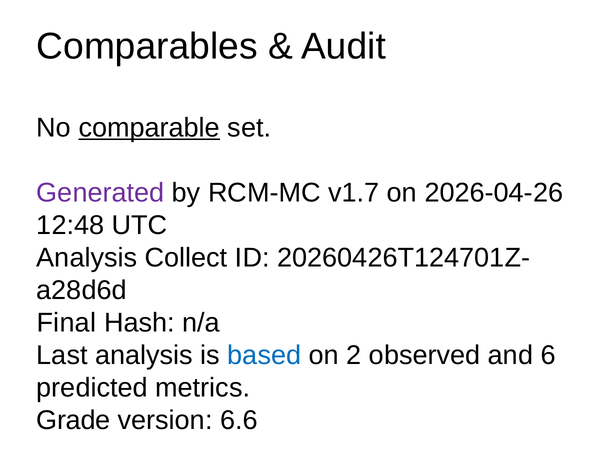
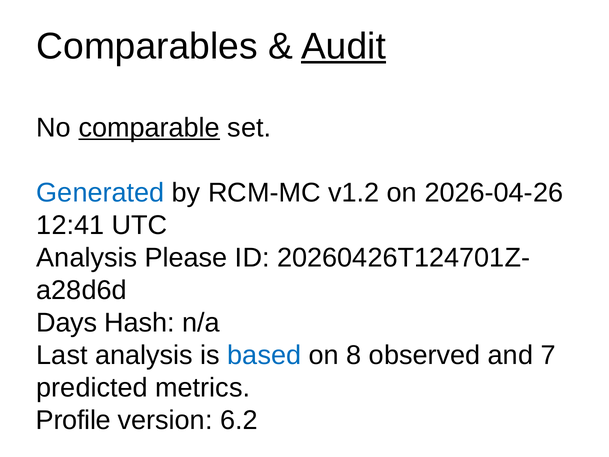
Audit underline: none -> present
Generated colour: purple -> blue
v1.7: v1.7 -> v1.2
12:48: 12:48 -> 12:41
Collect: Collect -> Please
Final: Final -> Days
2: 2 -> 8
6: 6 -> 7
Grade: Grade -> Profile
6.6: 6.6 -> 6.2
